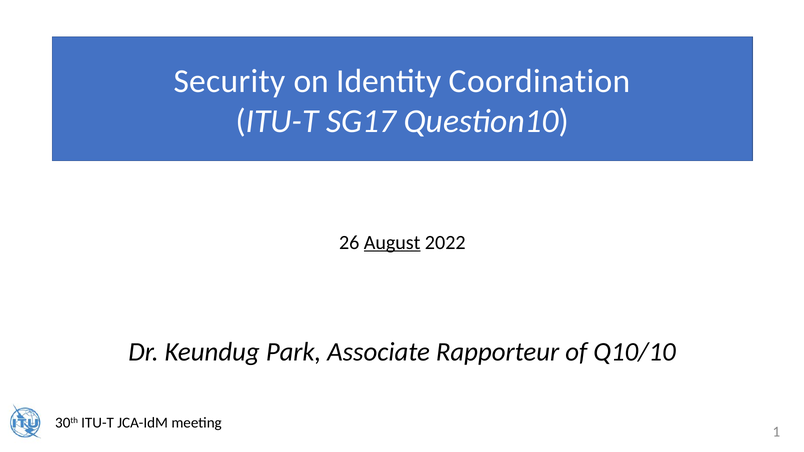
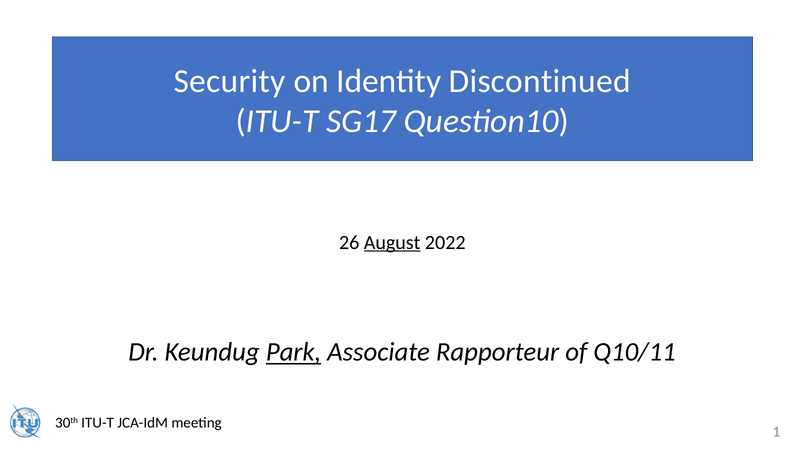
Coordination: Coordination -> Discontinued
Park underline: none -> present
Q10/10: Q10/10 -> Q10/11
